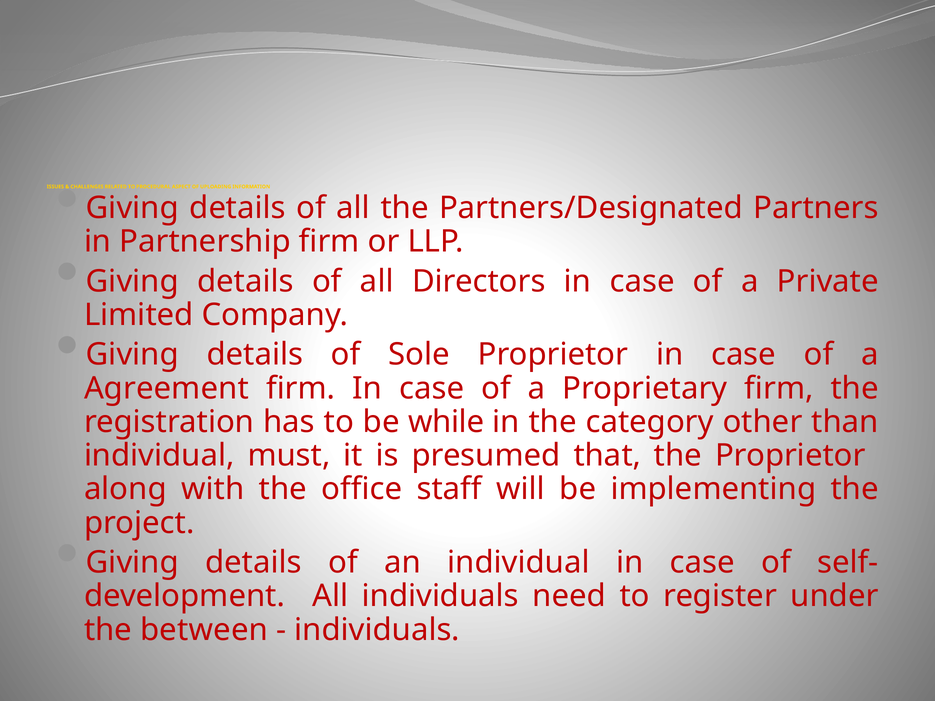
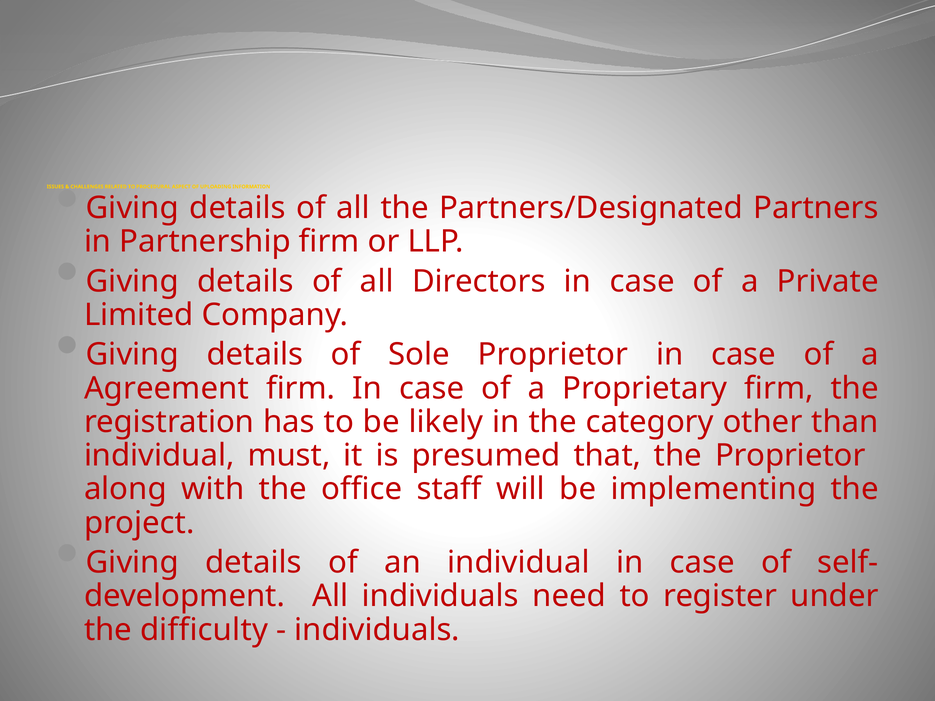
while: while -> likely
between: between -> difficulty
